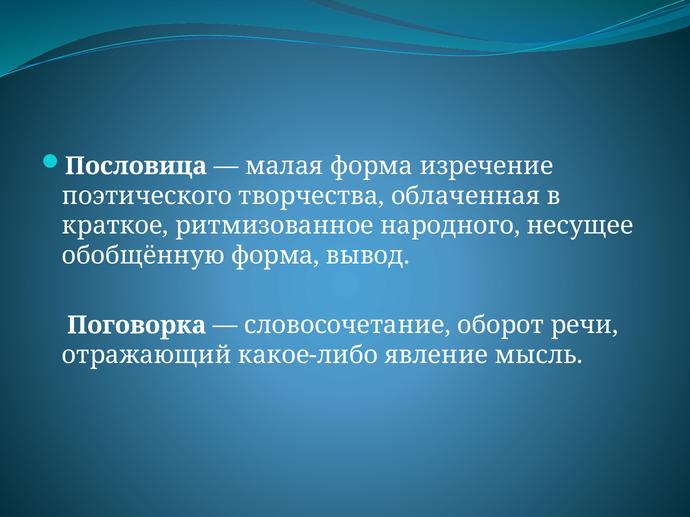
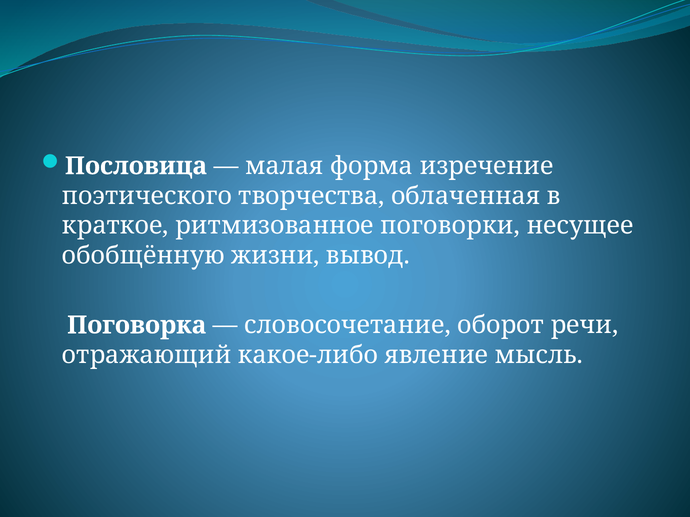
народного: народного -> поговорки
обобщённую форма: форма -> жизни
